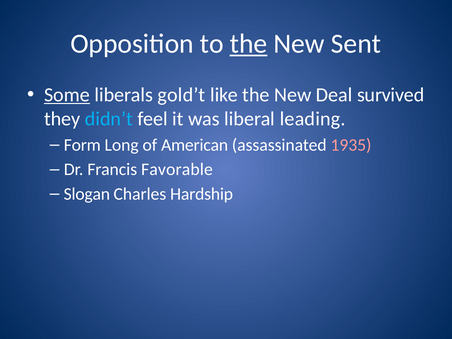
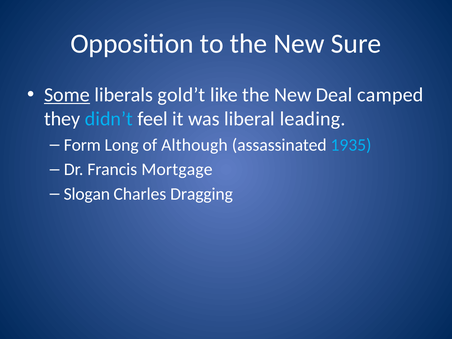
the at (249, 44) underline: present -> none
Sent: Sent -> Sure
survived: survived -> camped
American: American -> Although
1935 colour: pink -> light blue
Favorable: Favorable -> Mortgage
Hardship: Hardship -> Dragging
